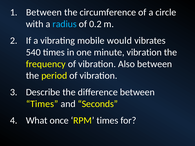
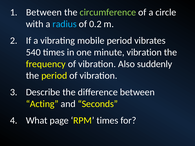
circumference colour: white -> light green
mobile would: would -> period
Also between: between -> suddenly
Times at (42, 104): Times -> Acting
once: once -> page
